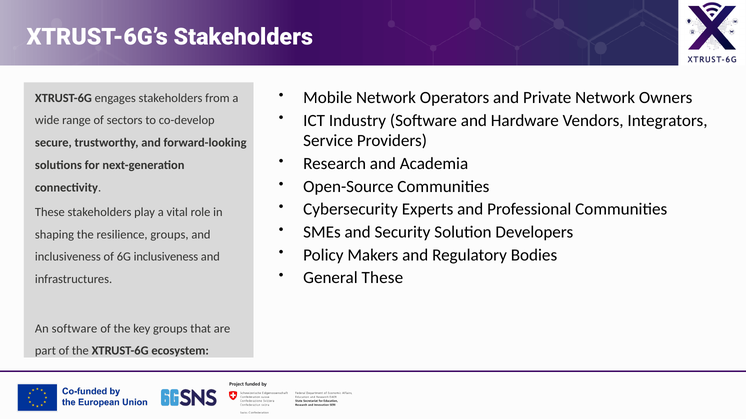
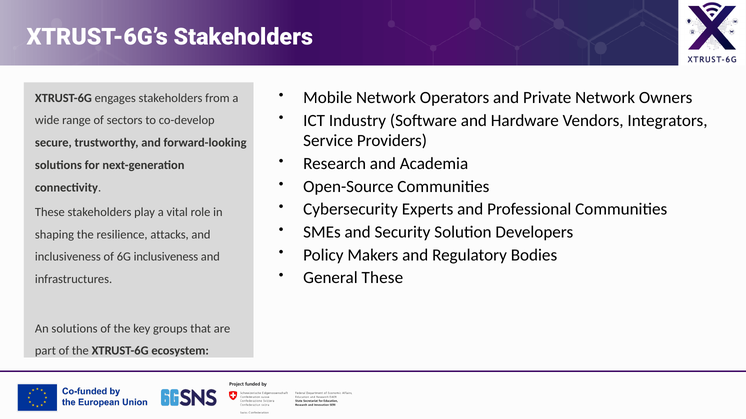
resilience groups: groups -> attacks
An software: software -> solutions
